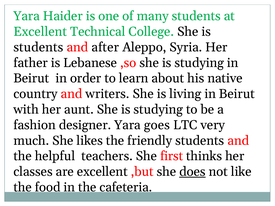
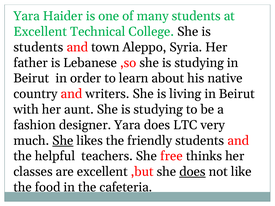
after: after -> town
Yara goes: goes -> does
She at (63, 141) underline: none -> present
first: first -> free
